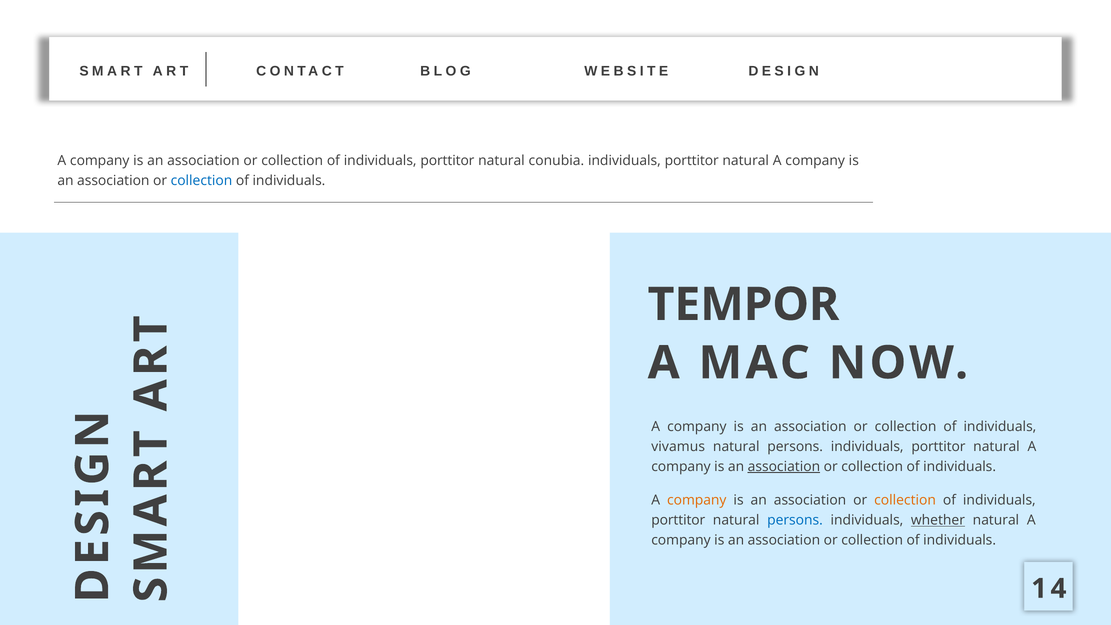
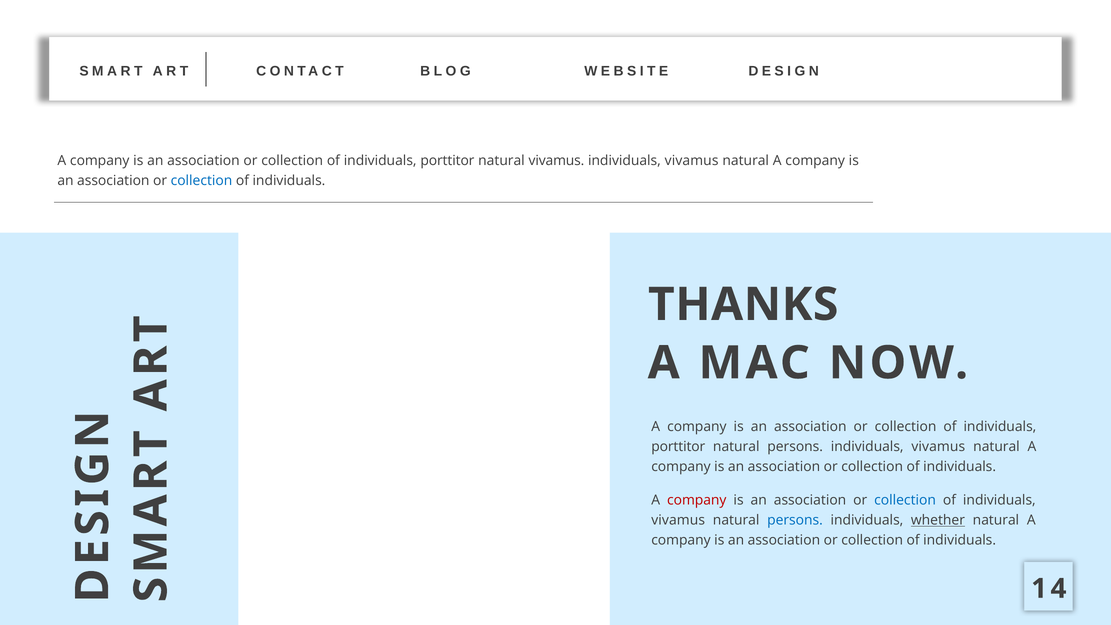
natural conubia: conubia -> vivamus
porttitor at (692, 161): porttitor -> vivamus
TEMPOR: TEMPOR -> THANKS
vivamus at (678, 446): vivamus -> porttitor
persons individuals porttitor: porttitor -> vivamus
association at (784, 466) underline: present -> none
company at (697, 500) colour: orange -> red
collection at (905, 500) colour: orange -> blue
porttitor at (678, 520): porttitor -> vivamus
